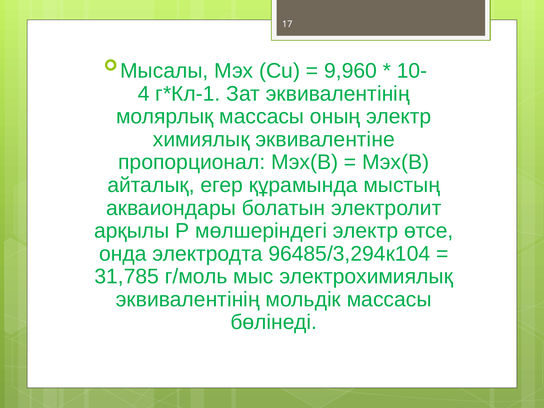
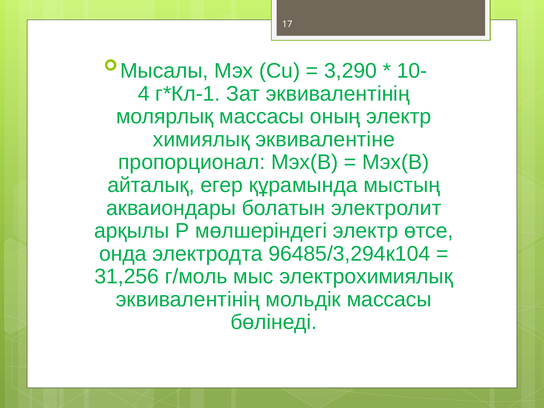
9,960: 9,960 -> 3,290
31,785: 31,785 -> 31,256
